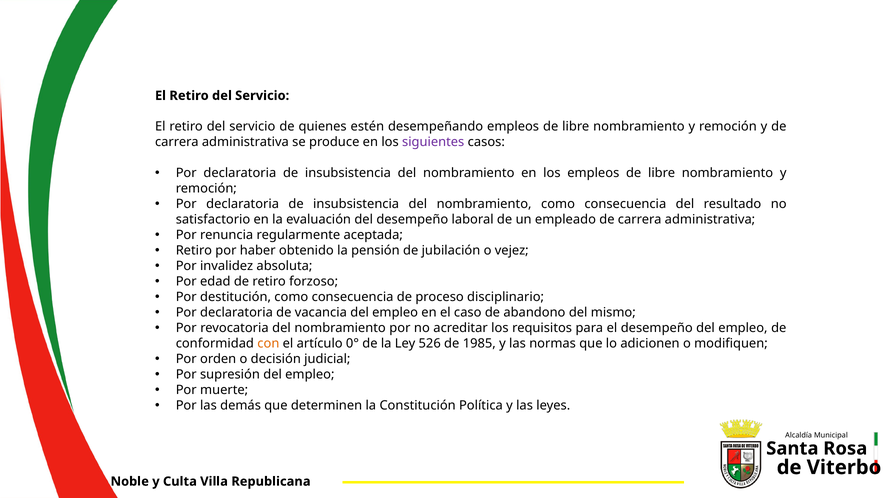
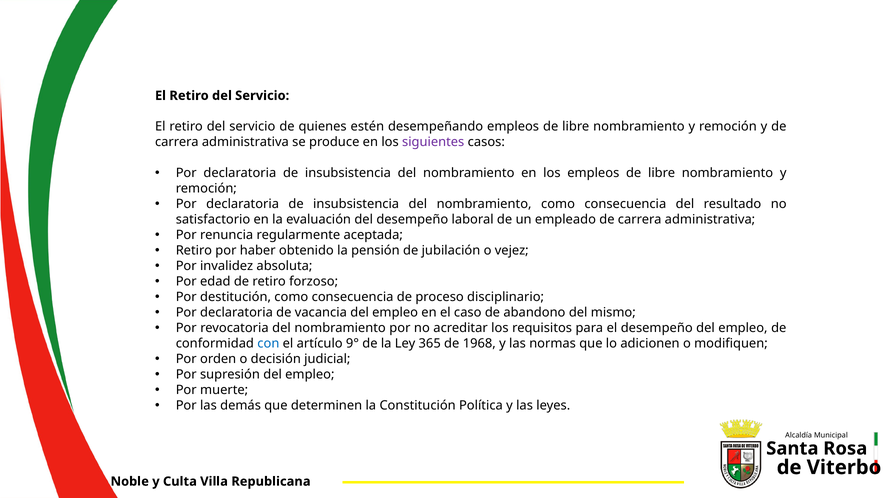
con colour: orange -> blue
0°: 0° -> 9°
526: 526 -> 365
1985: 1985 -> 1968
